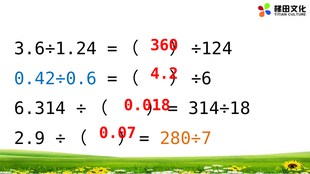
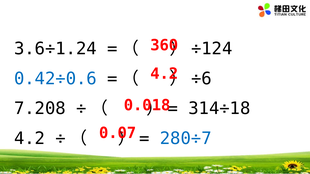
6.314: 6.314 -> 7.208
2.9 at (30, 139): 2.9 -> 4.2
280÷7 colour: orange -> blue
